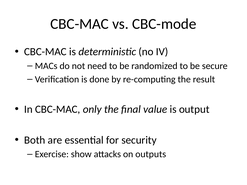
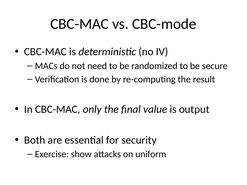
outputs: outputs -> uniform
